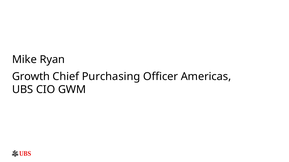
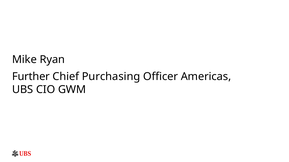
Growth: Growth -> Further
